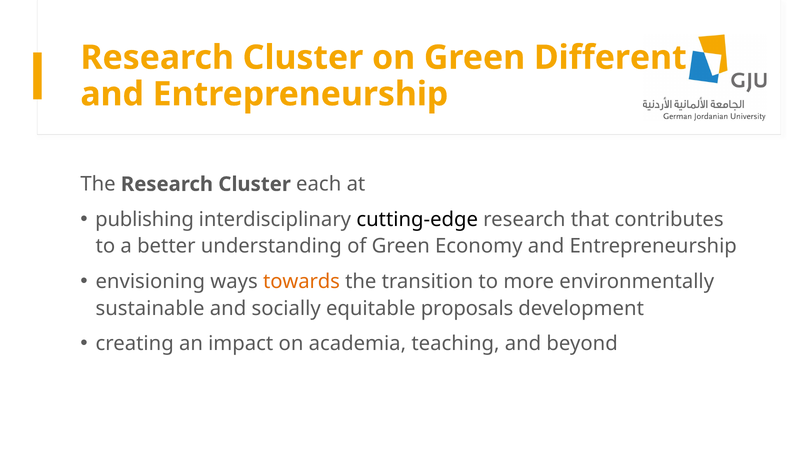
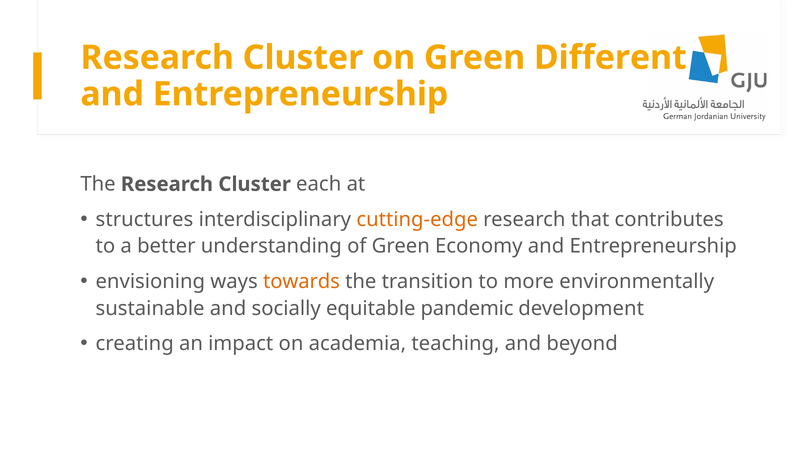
publishing: publishing -> structures
cutting-edge colour: black -> orange
proposals: proposals -> pandemic
